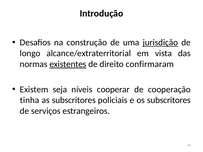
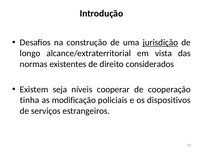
existentes underline: present -> none
confirmaram: confirmaram -> considerados
as subscritores: subscritores -> modificação
os subscritores: subscritores -> dispositivos
